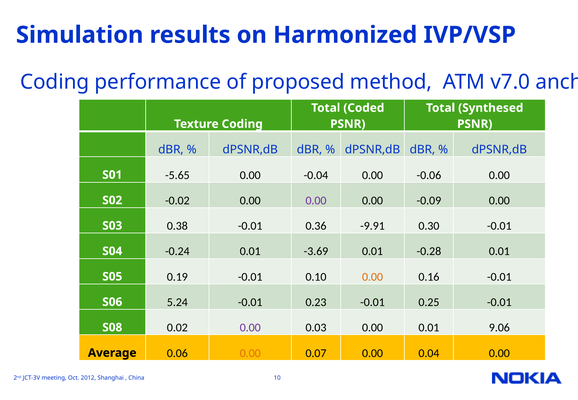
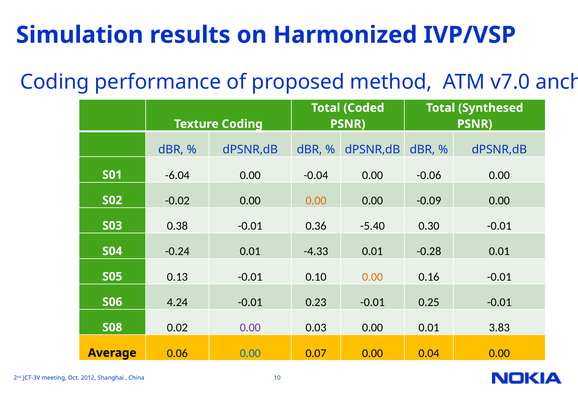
-5.65: -5.65 -> -6.04
0.00 at (316, 201) colour: purple -> orange
-9.91: -9.91 -> -5.40
-3.69: -3.69 -> -4.33
0.19: 0.19 -> 0.13
5.24: 5.24 -> 4.24
9.06: 9.06 -> 3.83
0.00 at (250, 353) colour: orange -> blue
